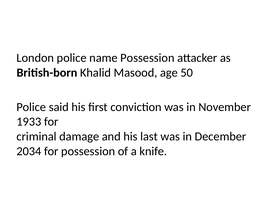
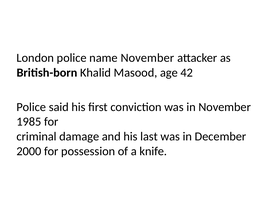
name Possession: Possession -> November
50: 50 -> 42
1933: 1933 -> 1985
2034: 2034 -> 2000
